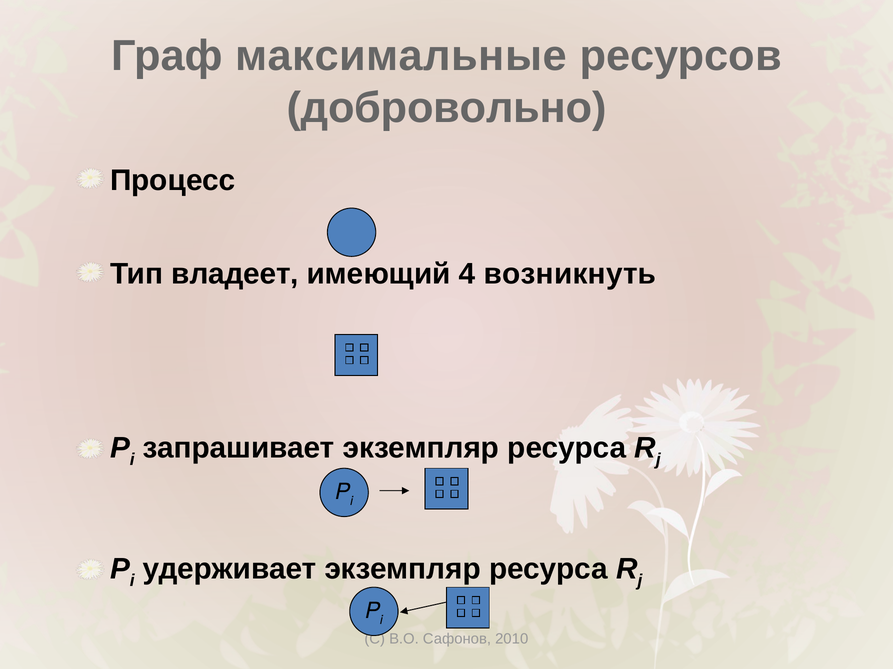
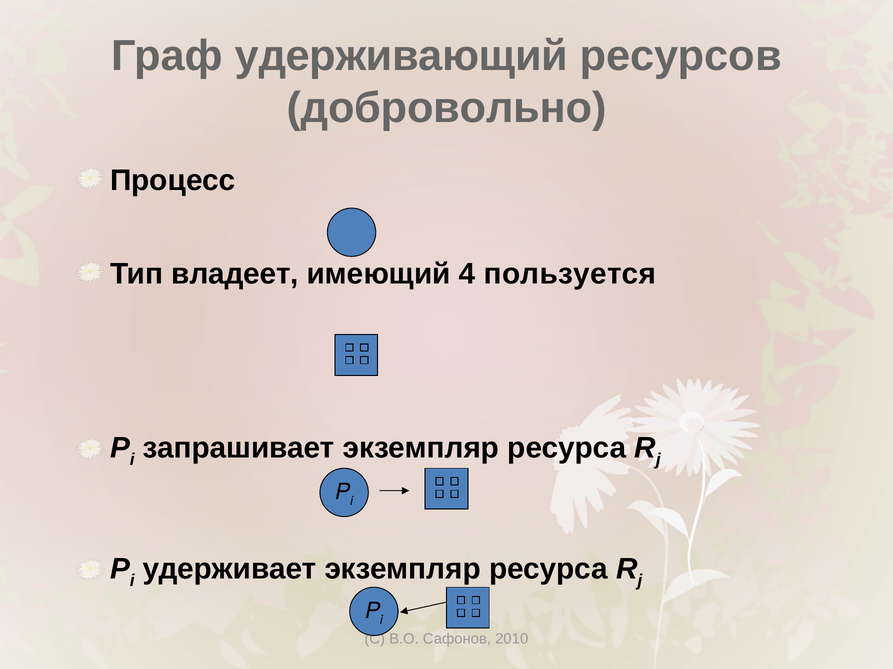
максимальные: максимальные -> удерживающий
возникнуть: возникнуть -> пользуется
